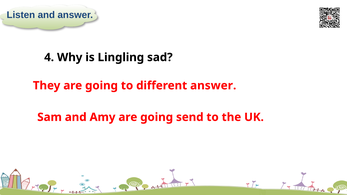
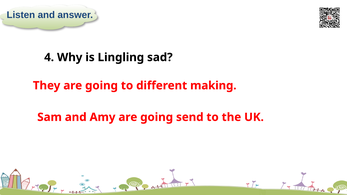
different answer: answer -> making
